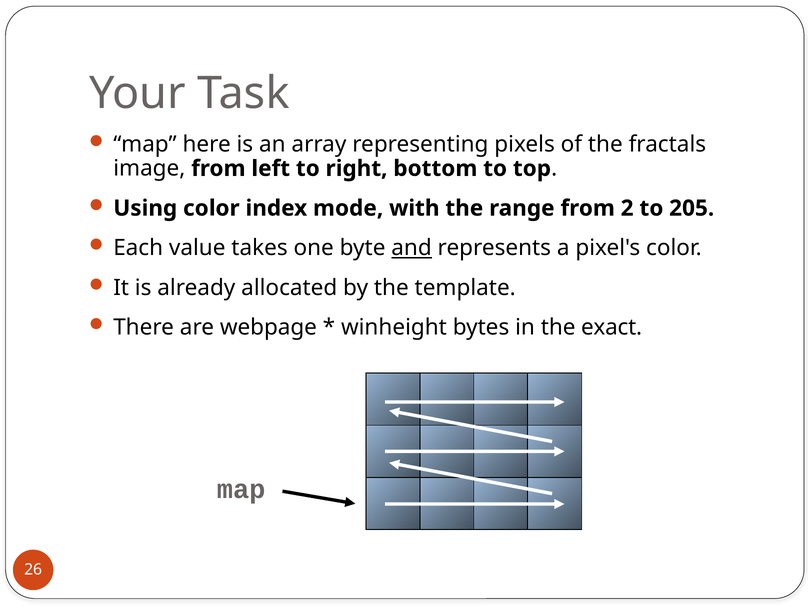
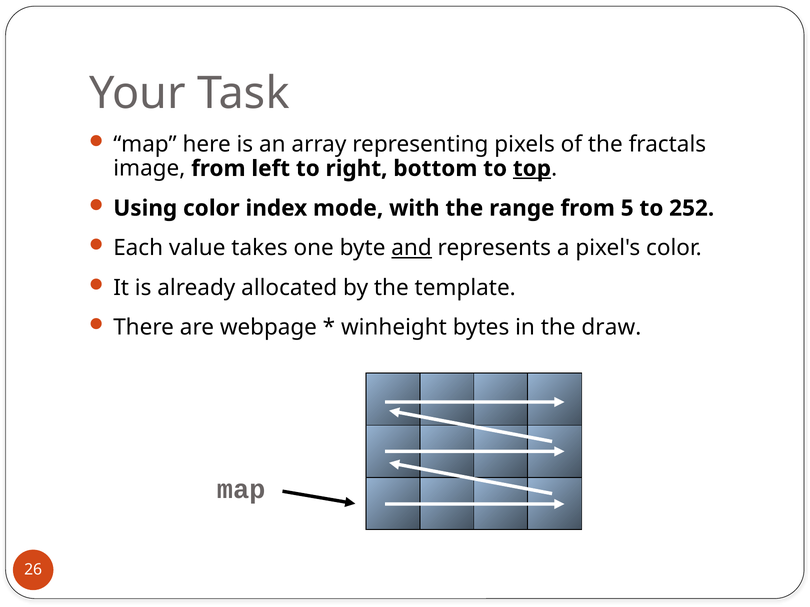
top underline: none -> present
2: 2 -> 5
205: 205 -> 252
exact: exact -> draw
